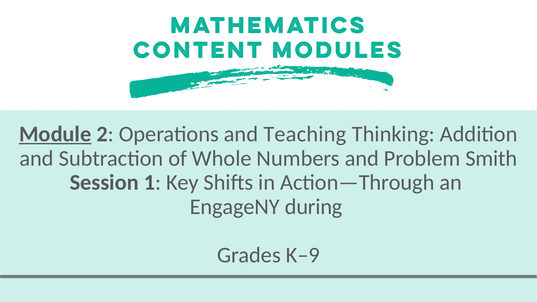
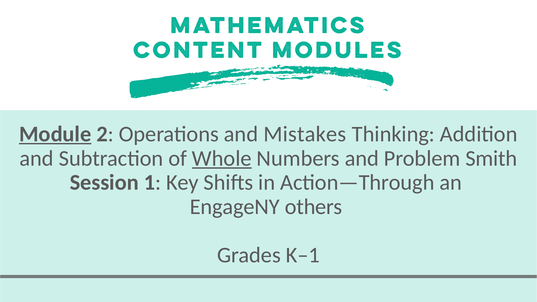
Teaching: Teaching -> Mistakes
Whole underline: none -> present
during: during -> others
K–9: K–9 -> K–1
